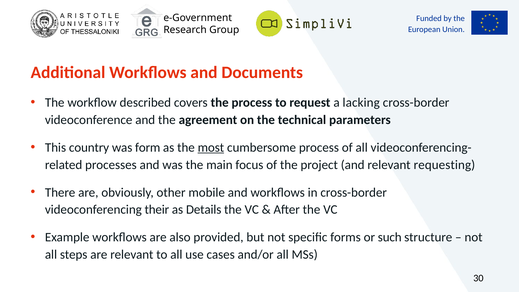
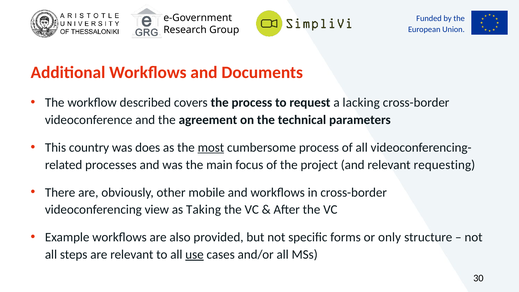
form: form -> does
their: their -> view
Details: Details -> Taking
such: such -> only
use underline: none -> present
